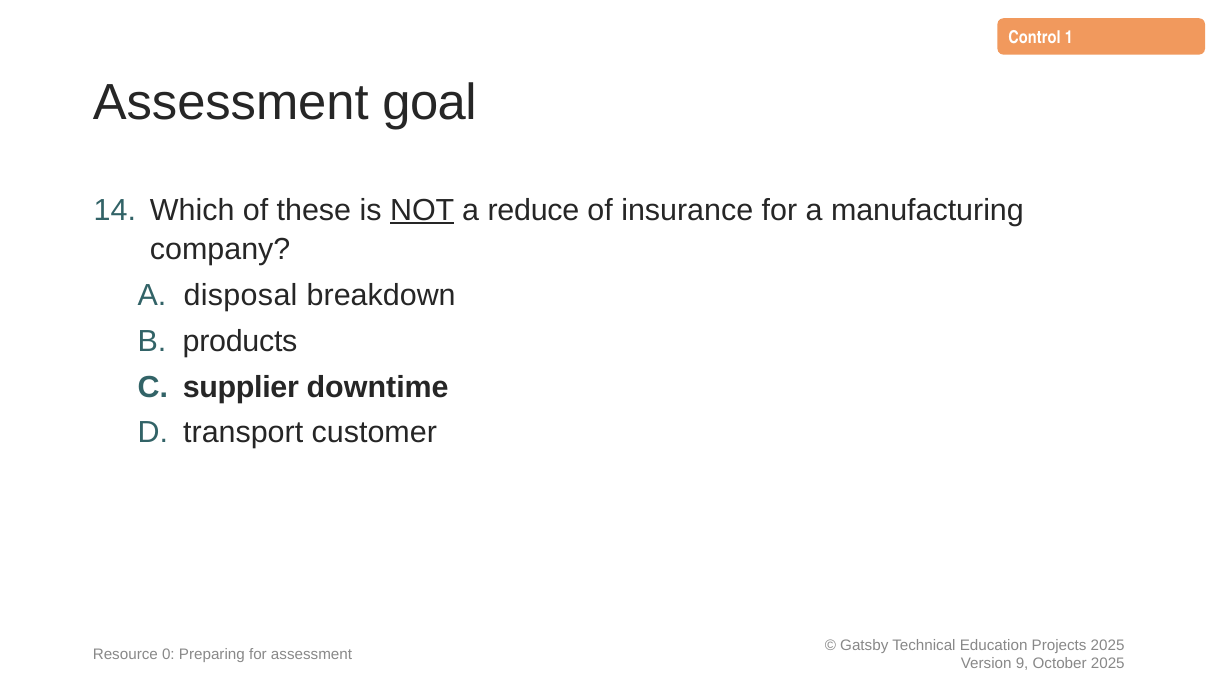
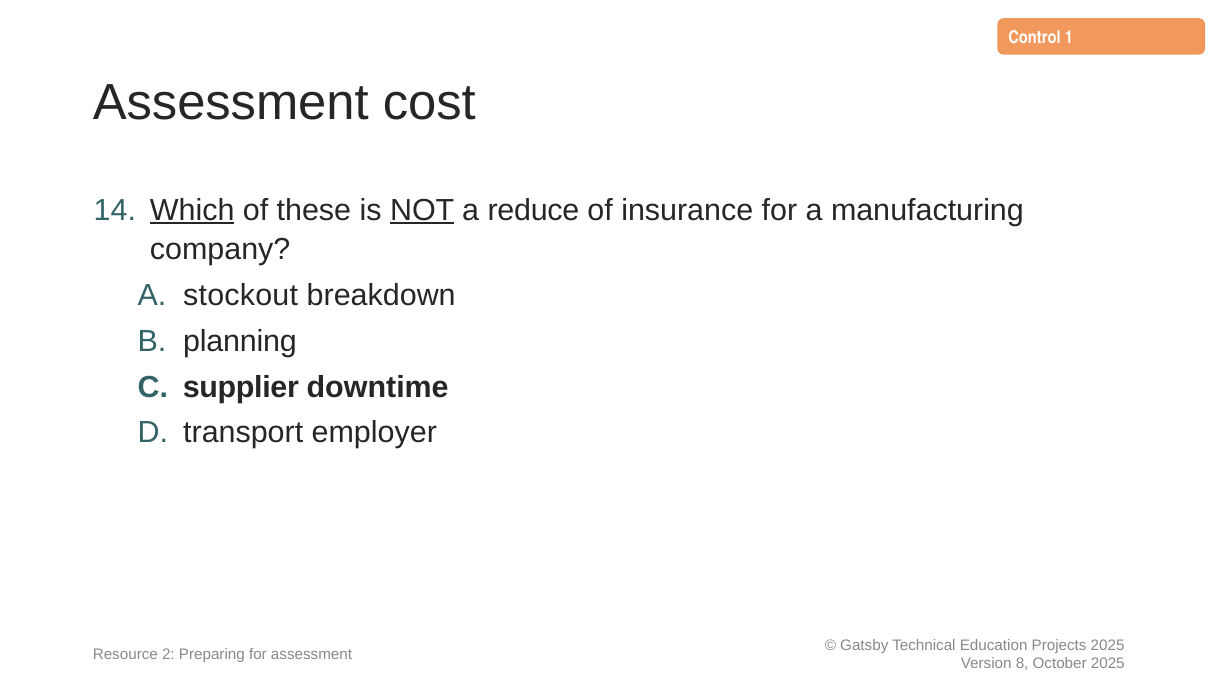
goal: goal -> cost
Which underline: none -> present
disposal: disposal -> stockout
products: products -> planning
customer: customer -> employer
0: 0 -> 2
9: 9 -> 8
